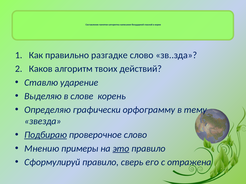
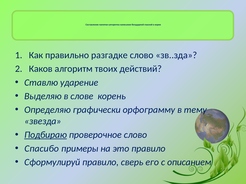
Мнению: Мнению -> Спасибо
это underline: present -> none
отражена: отражена -> описанием
